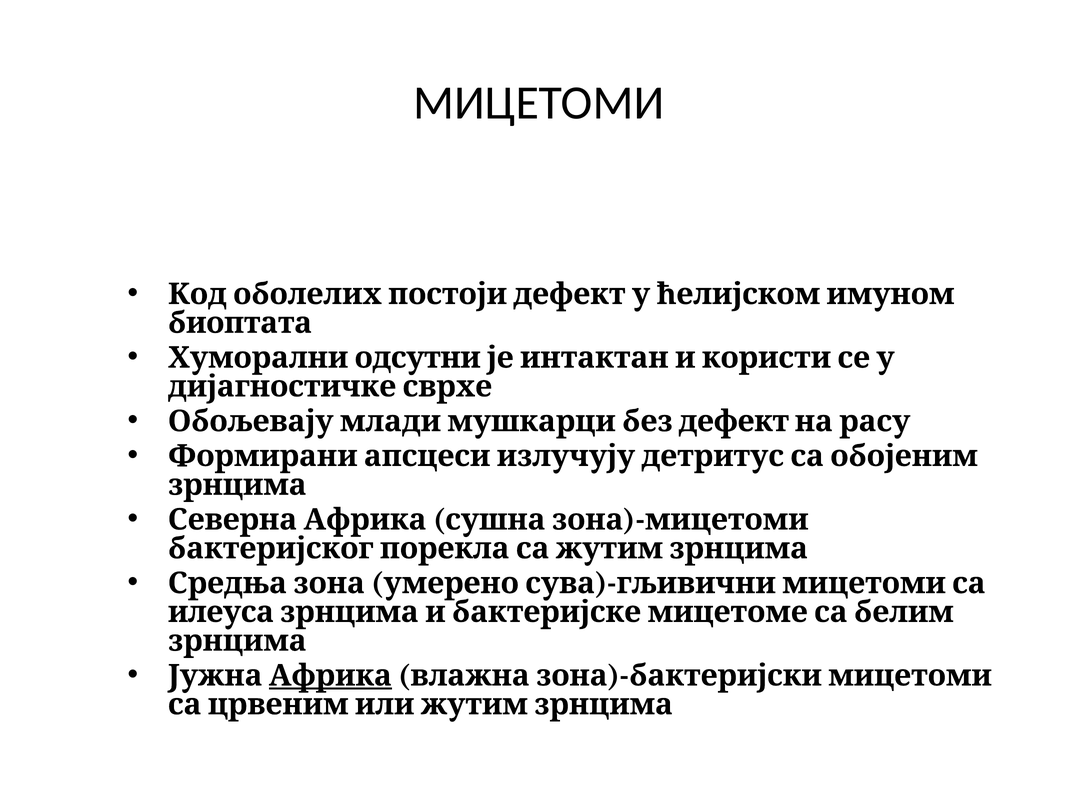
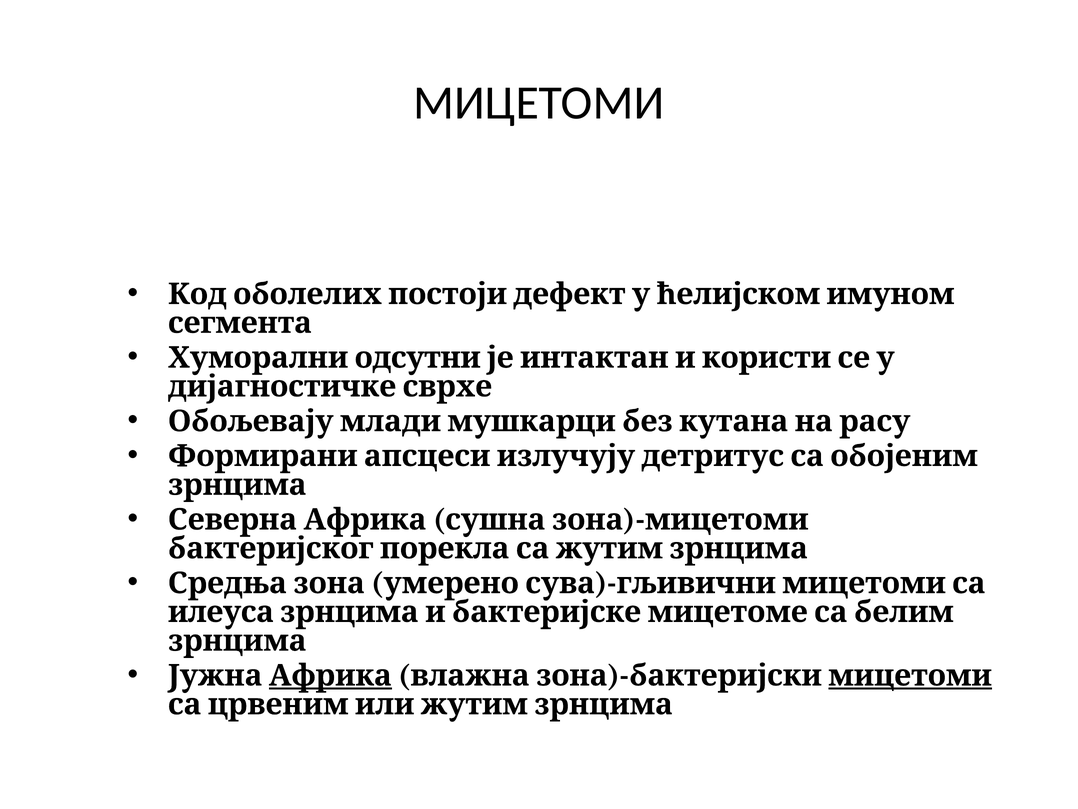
биоптата: биоптата -> сегмента
без дефект: дефект -> кутана
мицетоми at (910, 675) underline: none -> present
